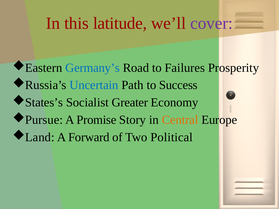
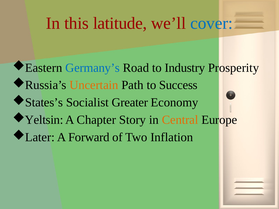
cover colour: purple -> blue
Failures: Failures -> Industry
Uncertain colour: blue -> orange
Pursue: Pursue -> Yeltsin
Promise: Promise -> Chapter
Land: Land -> Later
Political: Political -> Inflation
